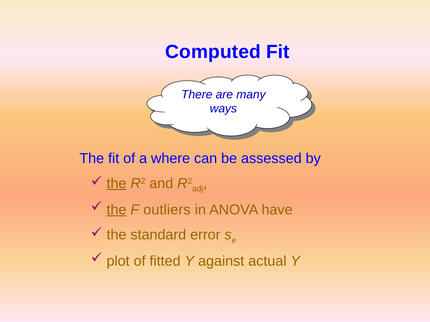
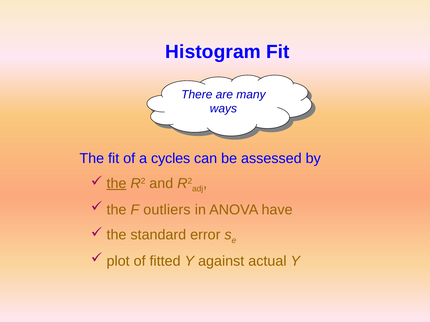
Computed: Computed -> Histogram
where: where -> cycles
the at (117, 210) underline: present -> none
